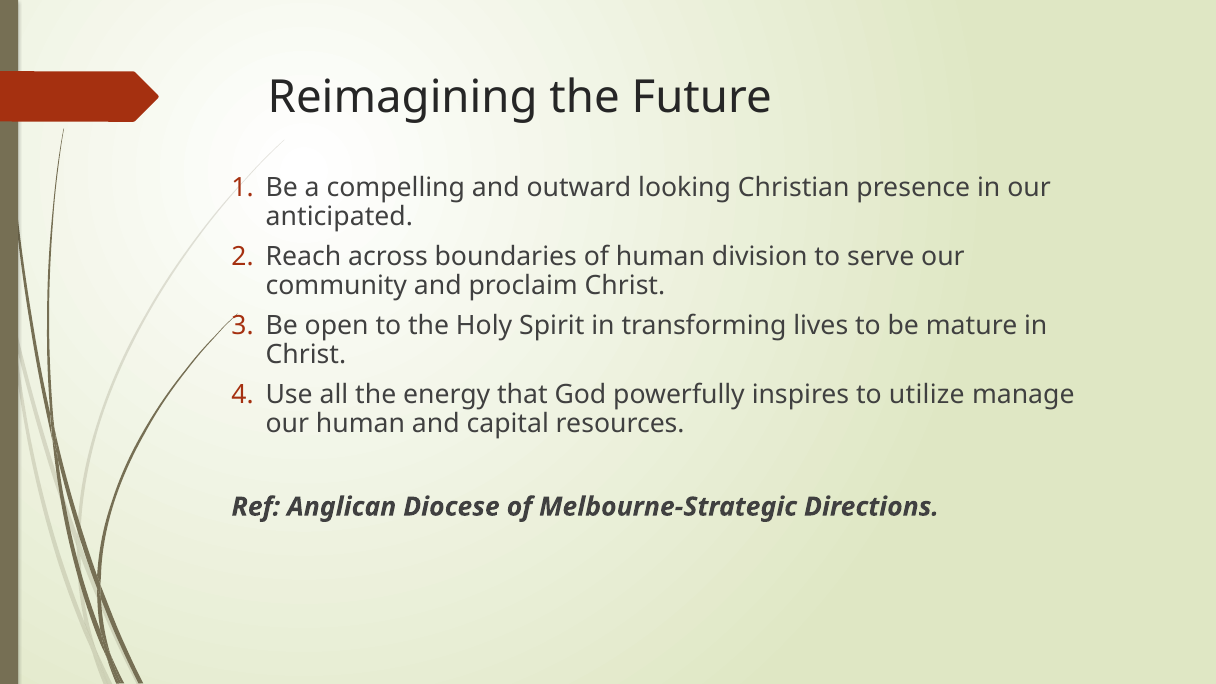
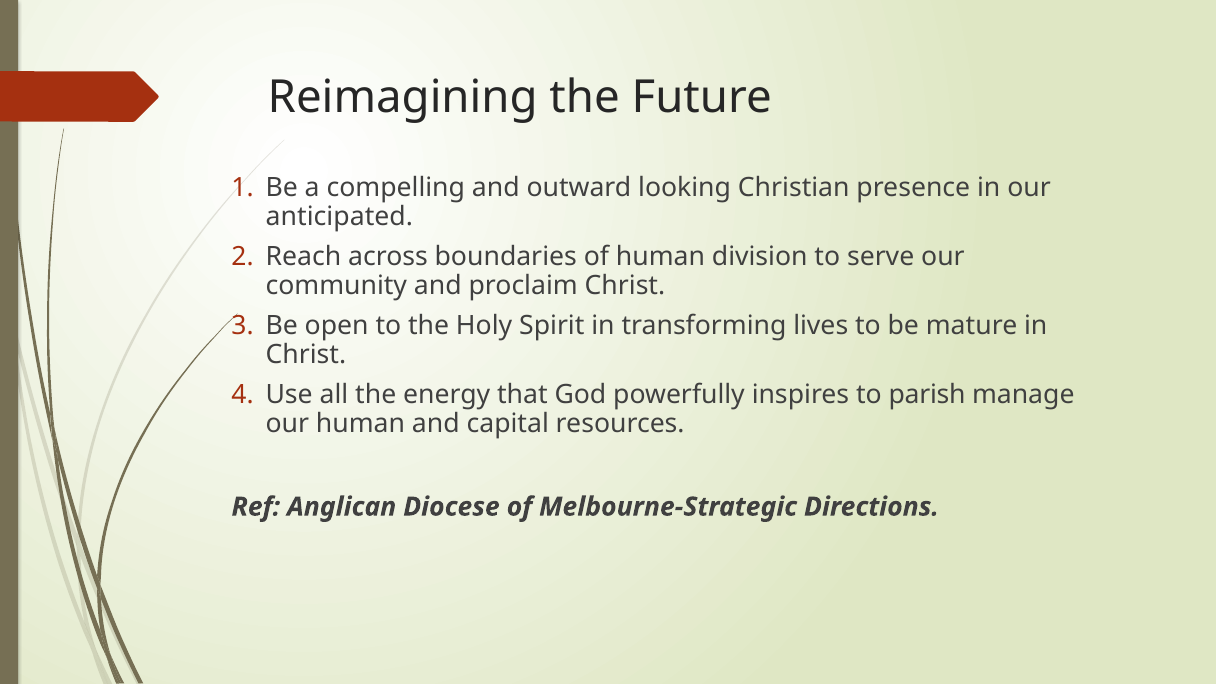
utilize: utilize -> parish
